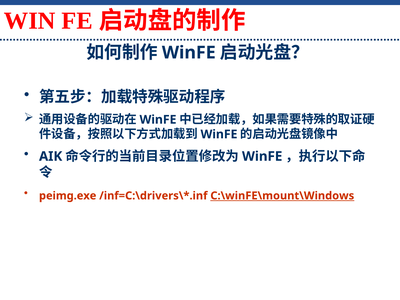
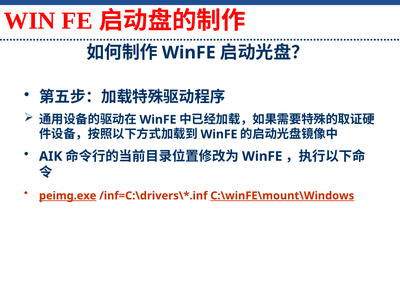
peimg.exe underline: none -> present
